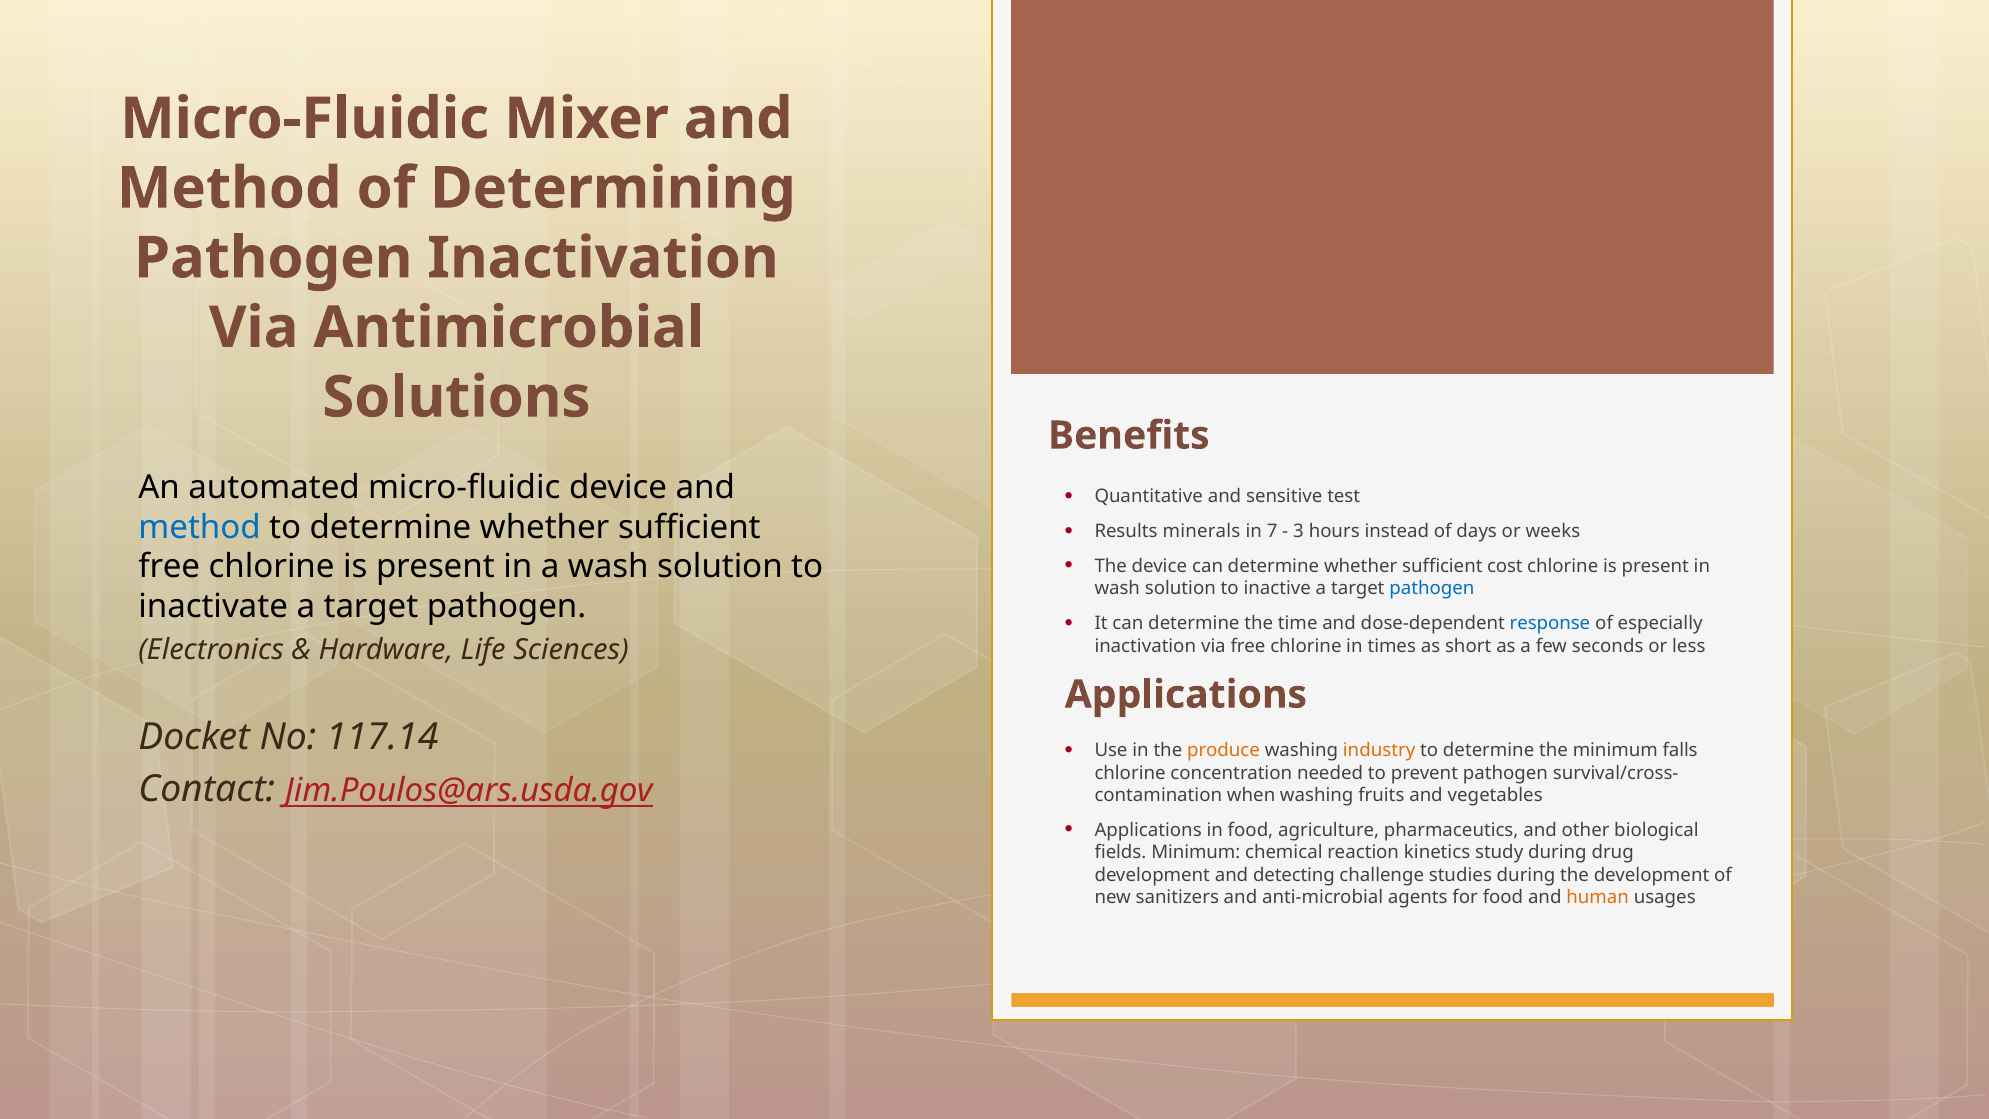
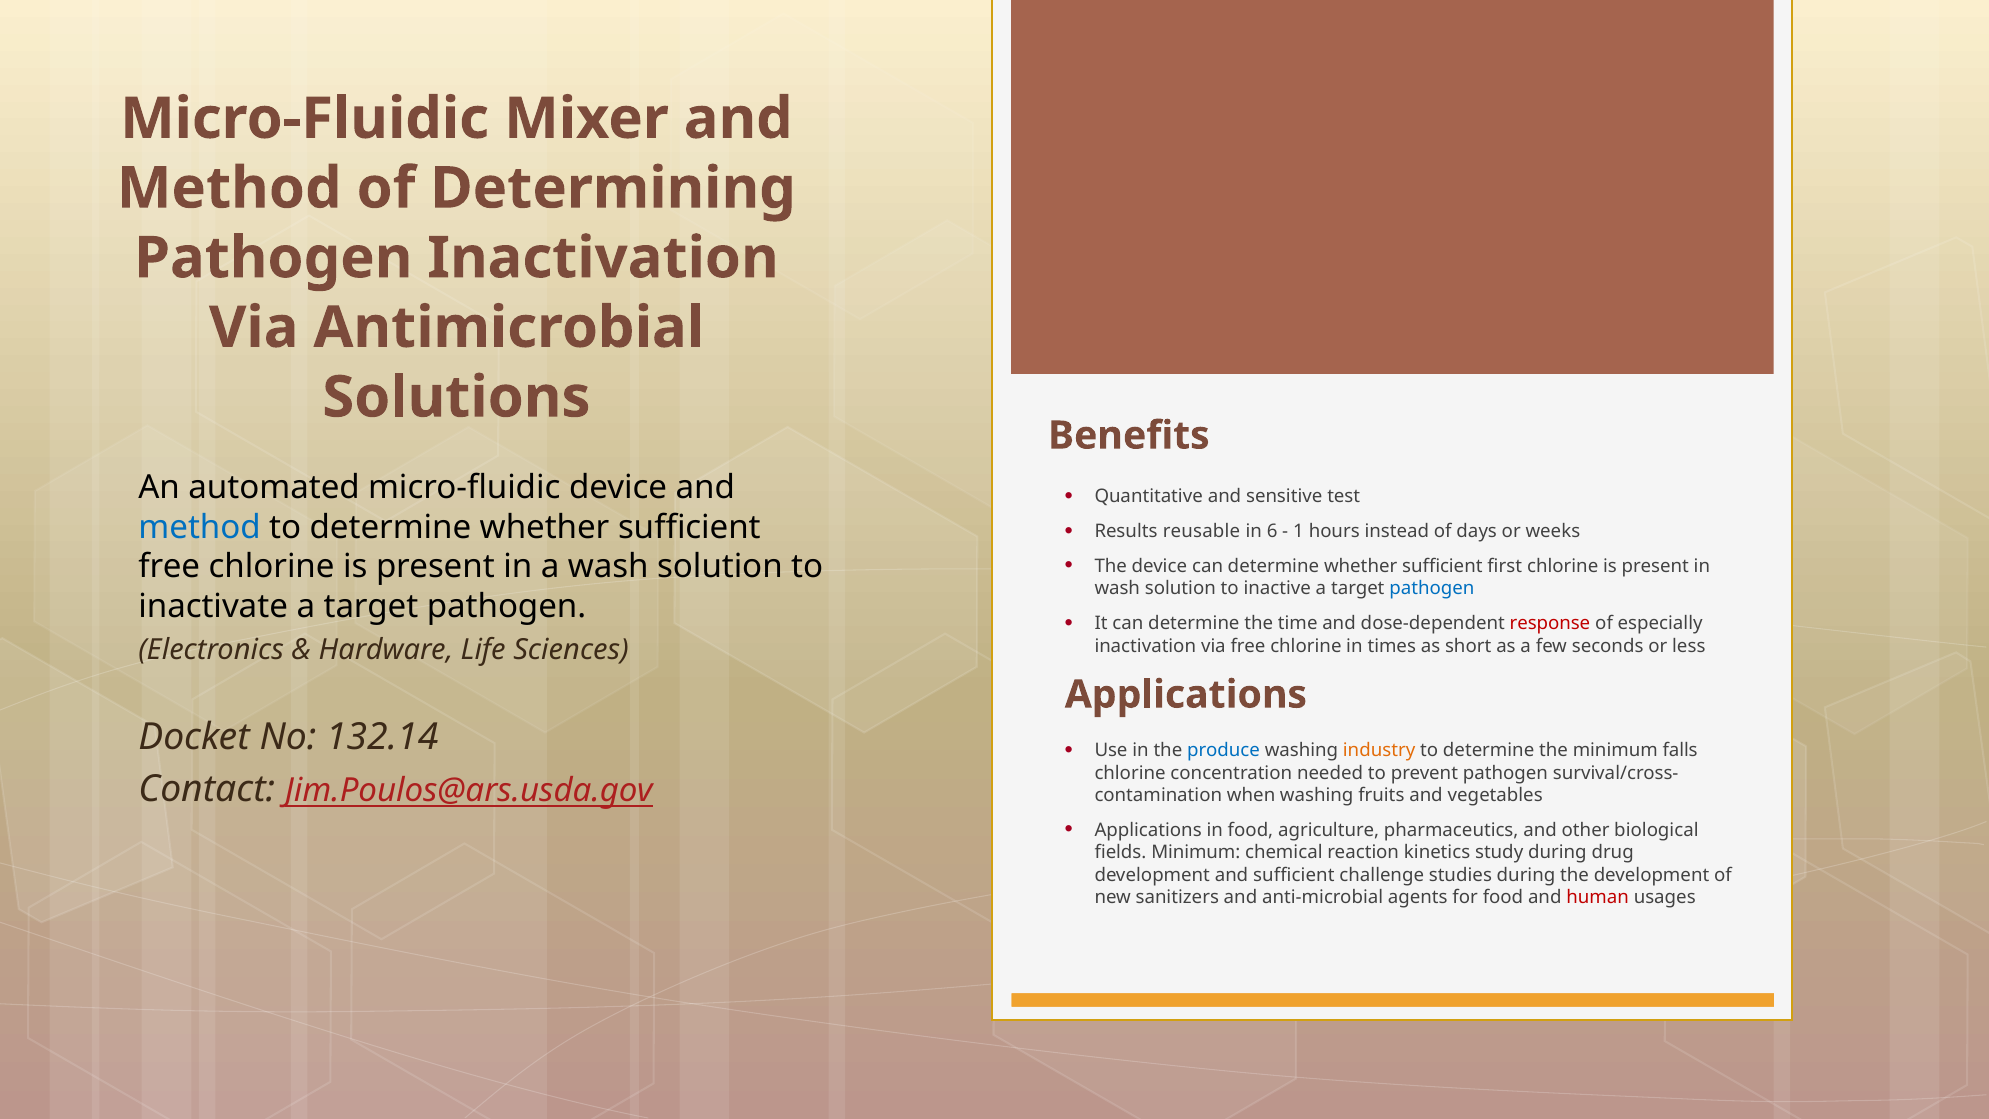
minerals: minerals -> reusable
7: 7 -> 6
3: 3 -> 1
cost: cost -> first
response colour: blue -> red
117.14: 117.14 -> 132.14
produce colour: orange -> blue
and detecting: detecting -> sufficient
human colour: orange -> red
